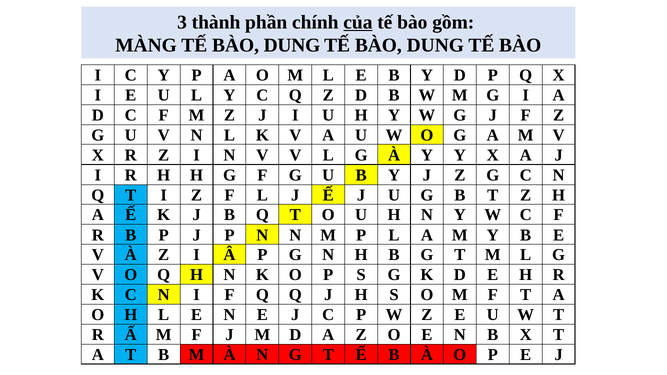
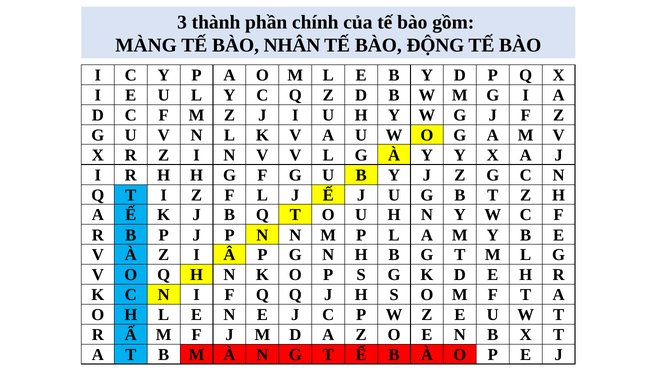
của underline: present -> none
MÀNG TẾ BÀO DUNG: DUNG -> NHÂN
DUNG at (435, 46): DUNG -> ĐỘNG
